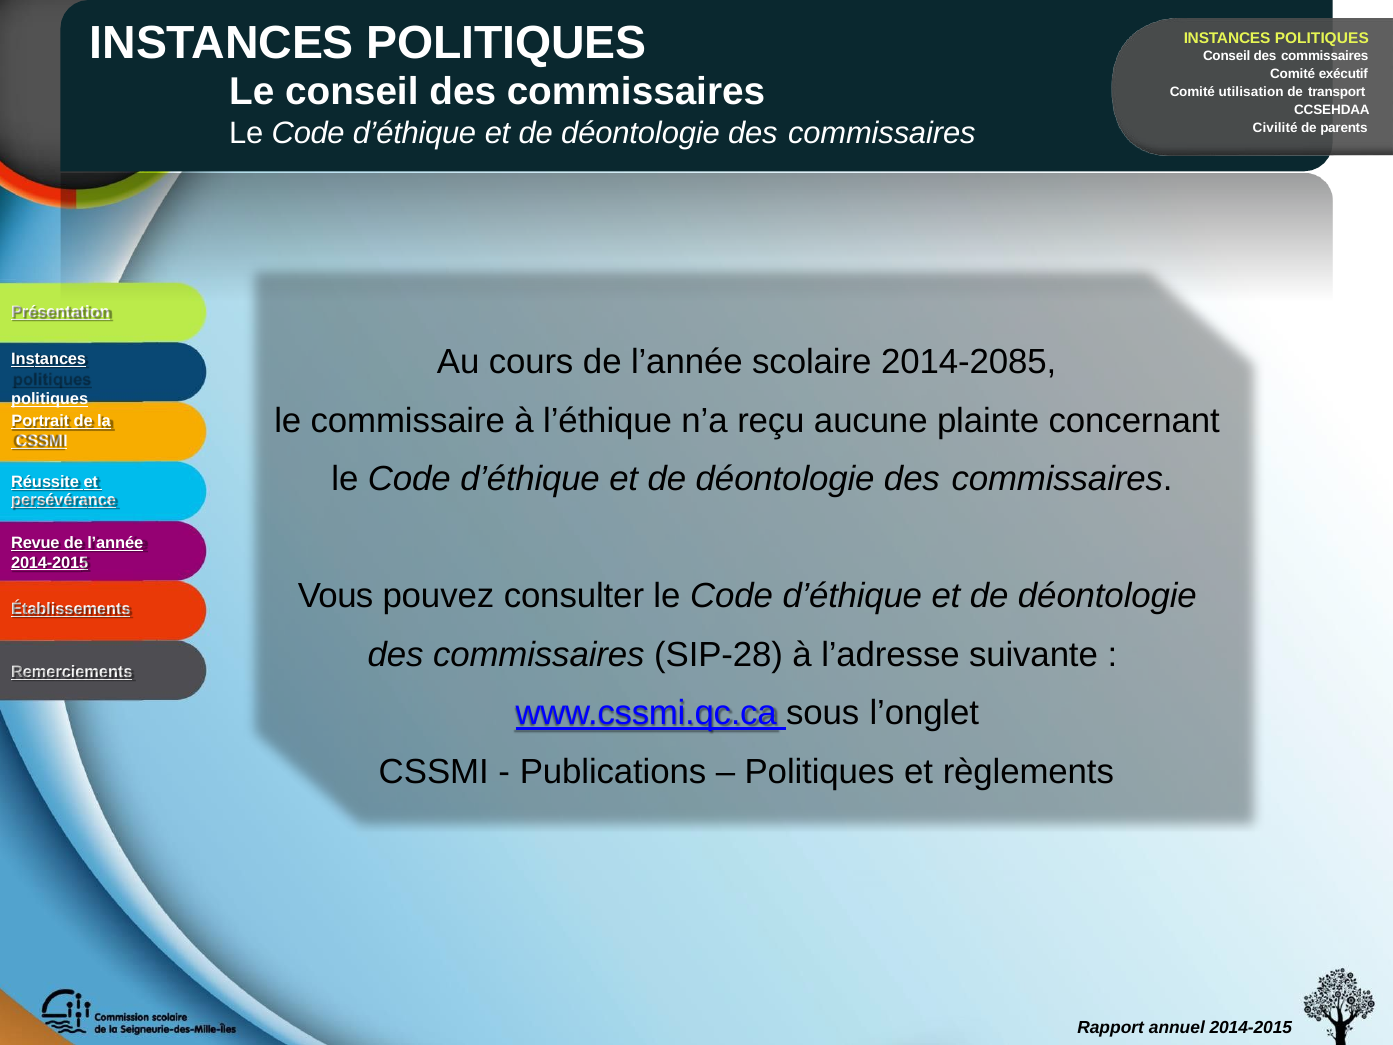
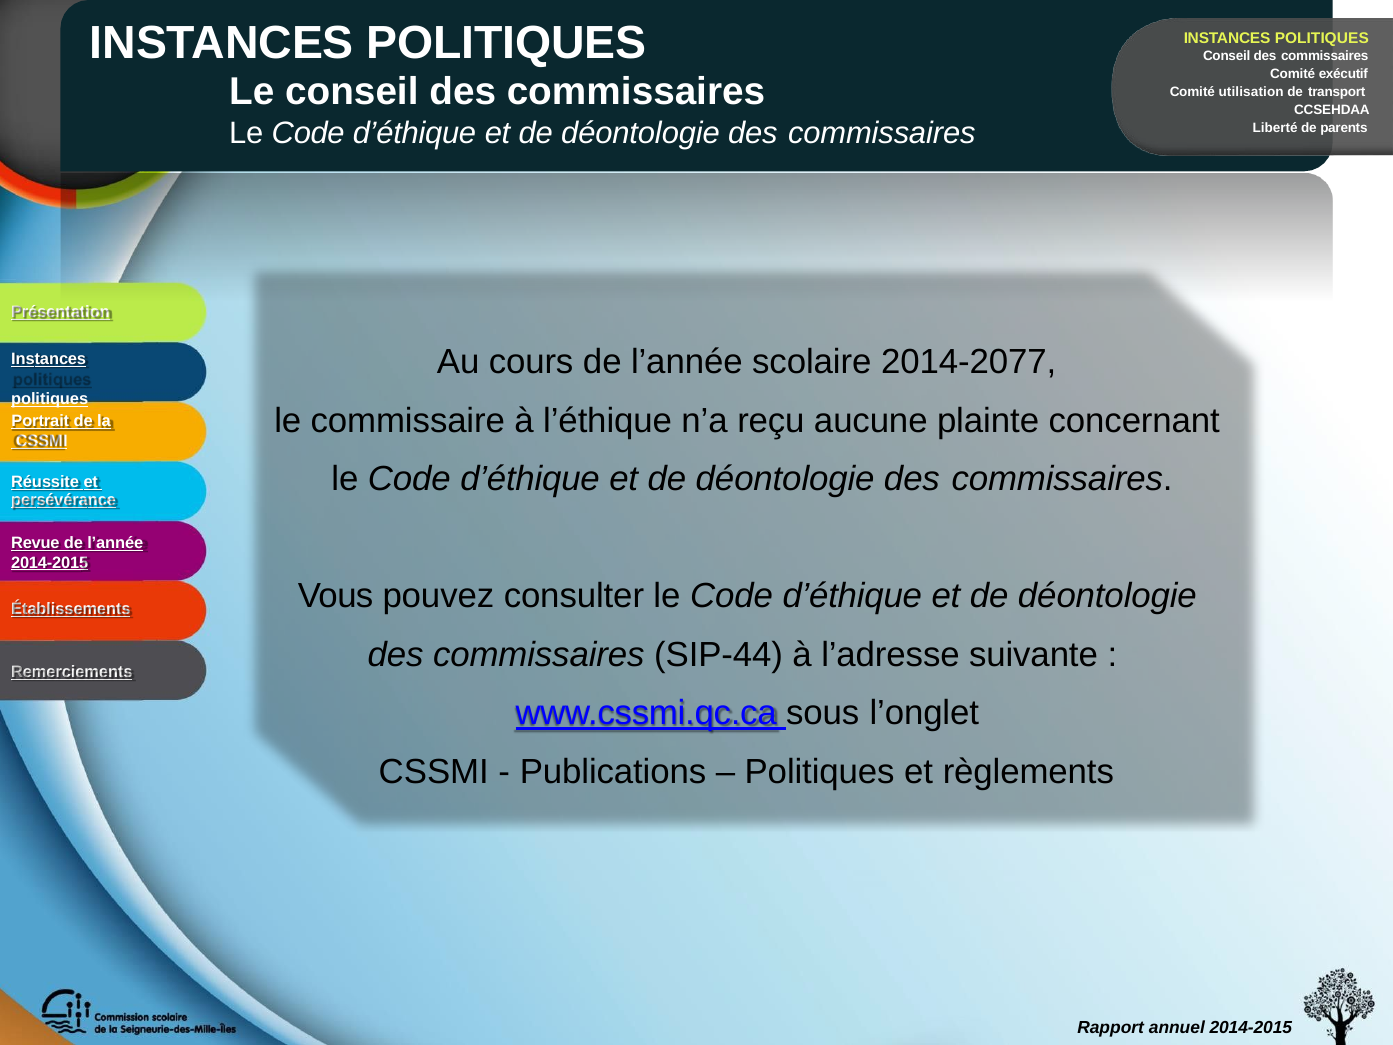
Civilité: Civilité -> Liberté
2014-2085: 2014-2085 -> 2014-2077
SIP-28: SIP-28 -> SIP-44
